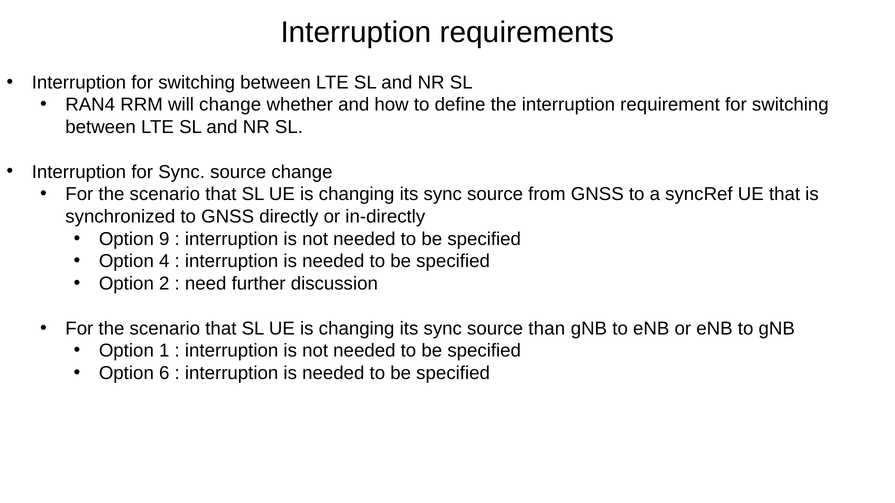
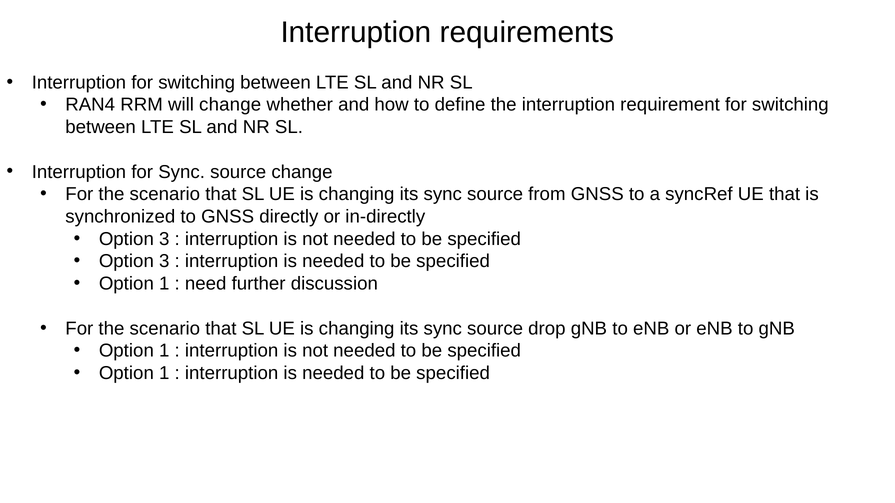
9 at (164, 239): 9 -> 3
4 at (164, 262): 4 -> 3
2 at (164, 284): 2 -> 1
than: than -> drop
6 at (164, 373): 6 -> 1
